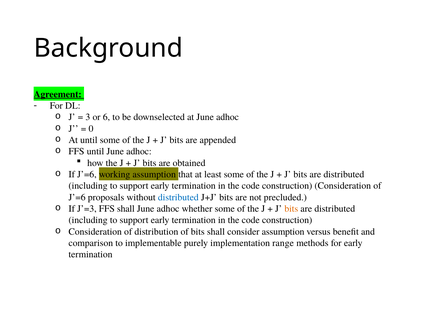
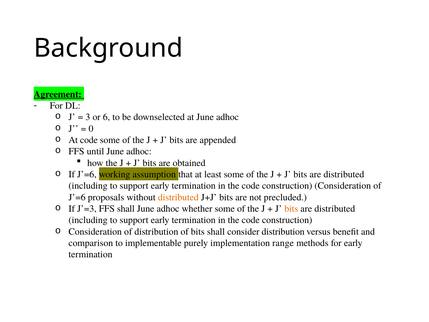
At until: until -> code
distributed at (178, 197) colour: blue -> orange
consider assumption: assumption -> distribution
